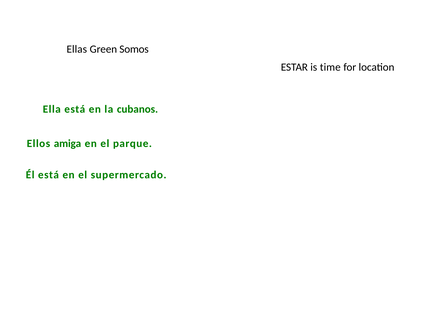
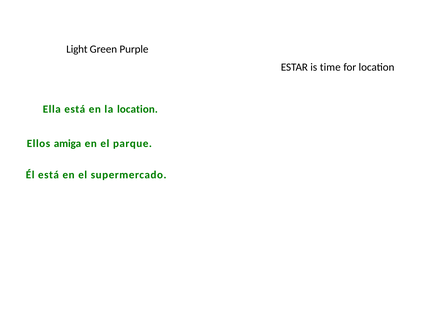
Ellas: Ellas -> Light
Somos: Somos -> Purple
la cubanos: cubanos -> location
